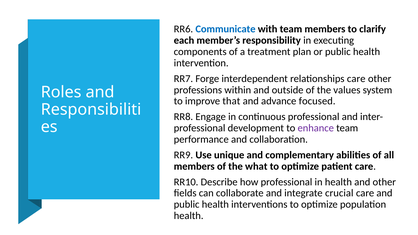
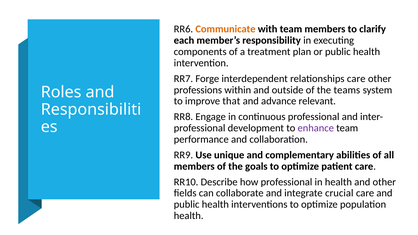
Communicate colour: blue -> orange
values: values -> teams
focused: focused -> relevant
what: what -> goals
